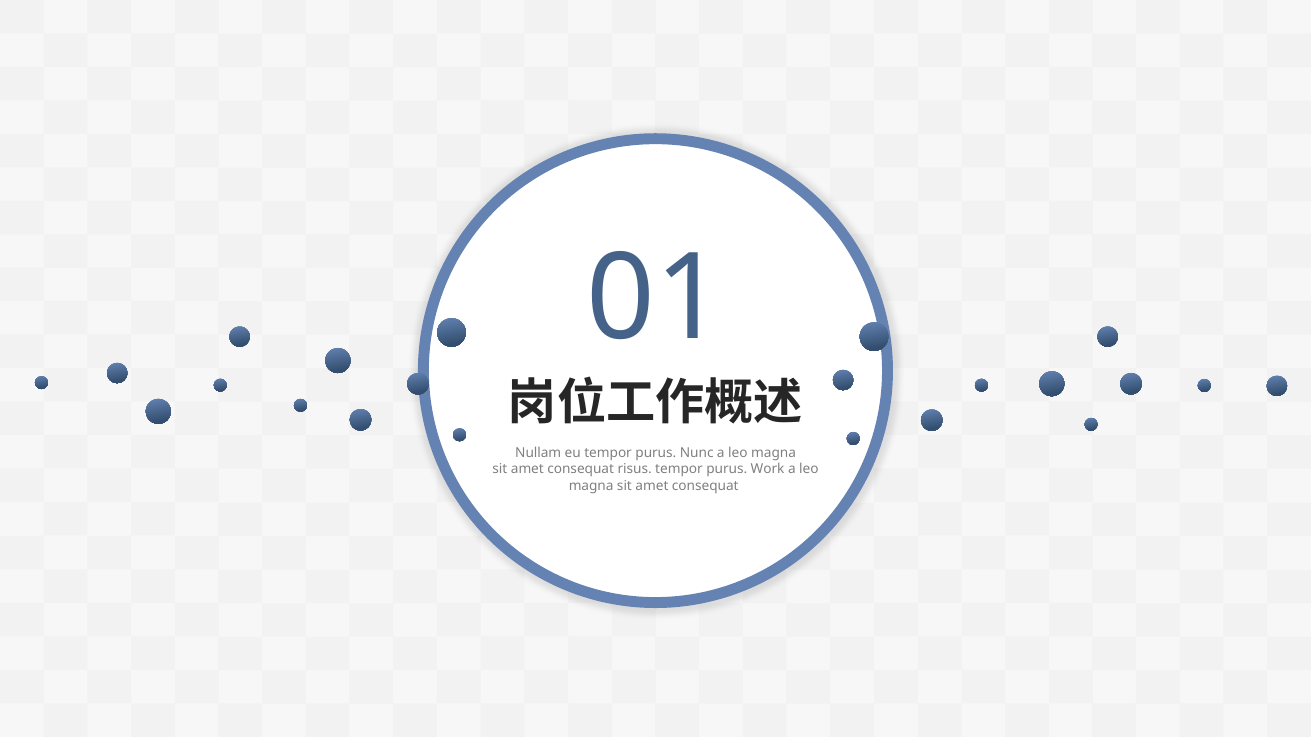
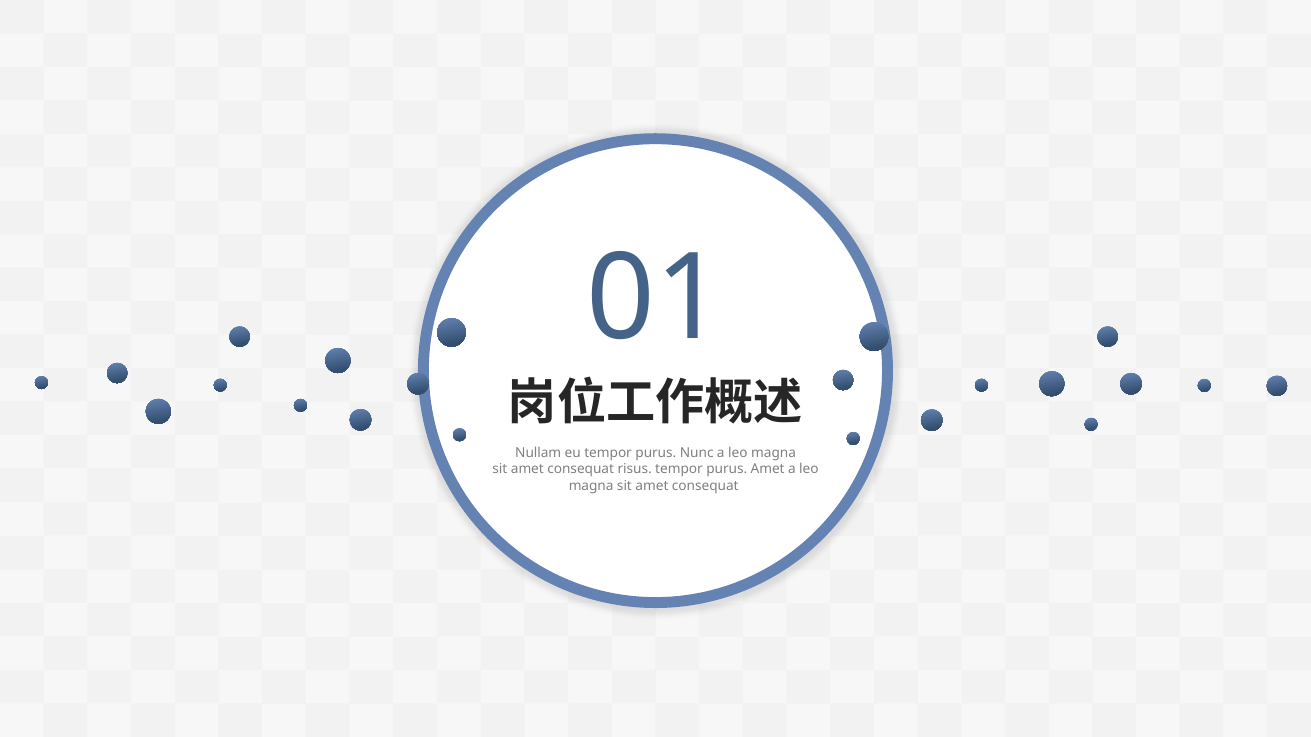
purus Work: Work -> Amet
